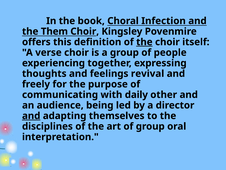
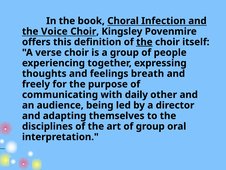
Them: Them -> Voice
revival: revival -> breath
and at (31, 115) underline: present -> none
